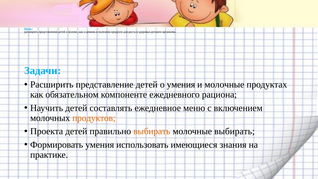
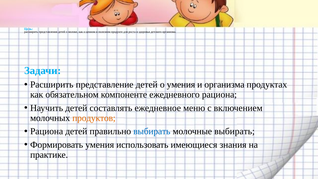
и молочные: молочные -> организма
Проекта at (47, 131): Проекта -> Рациона
выбирать at (152, 131) colour: orange -> blue
